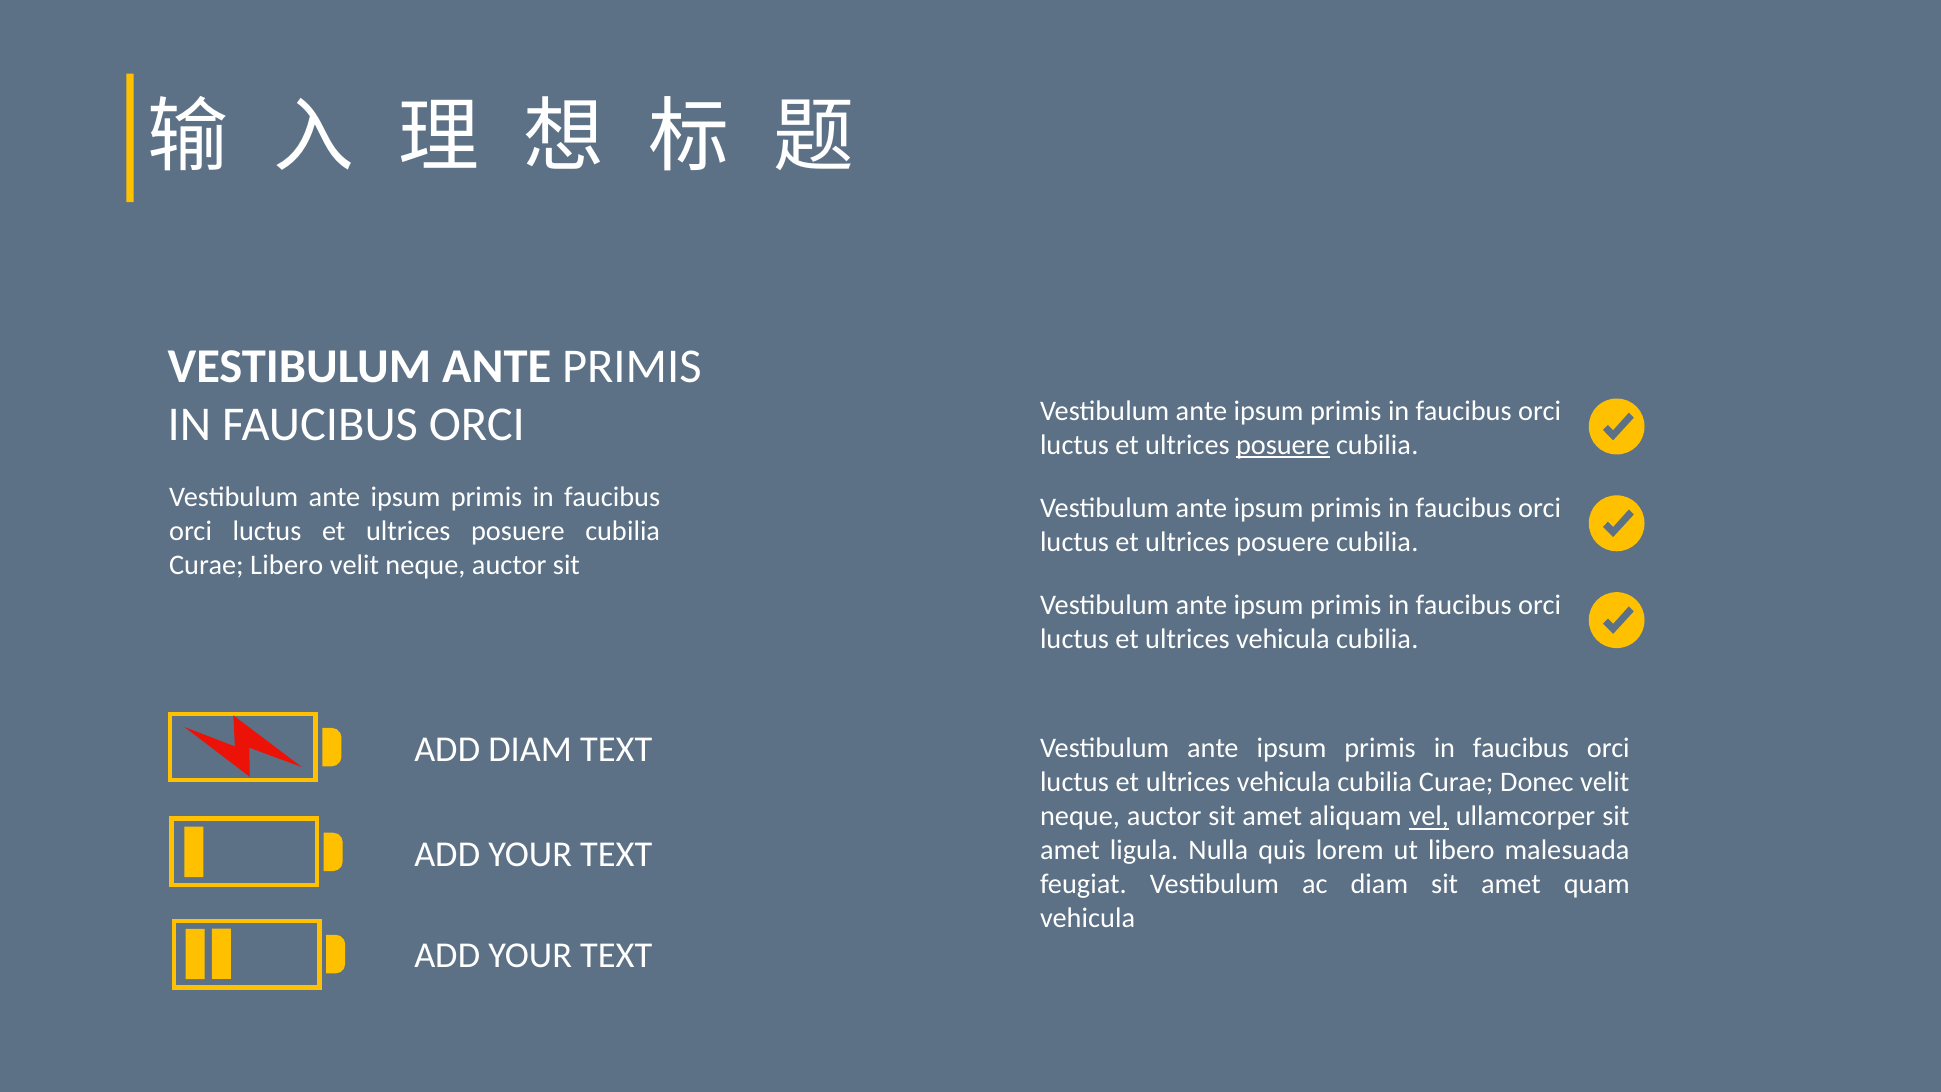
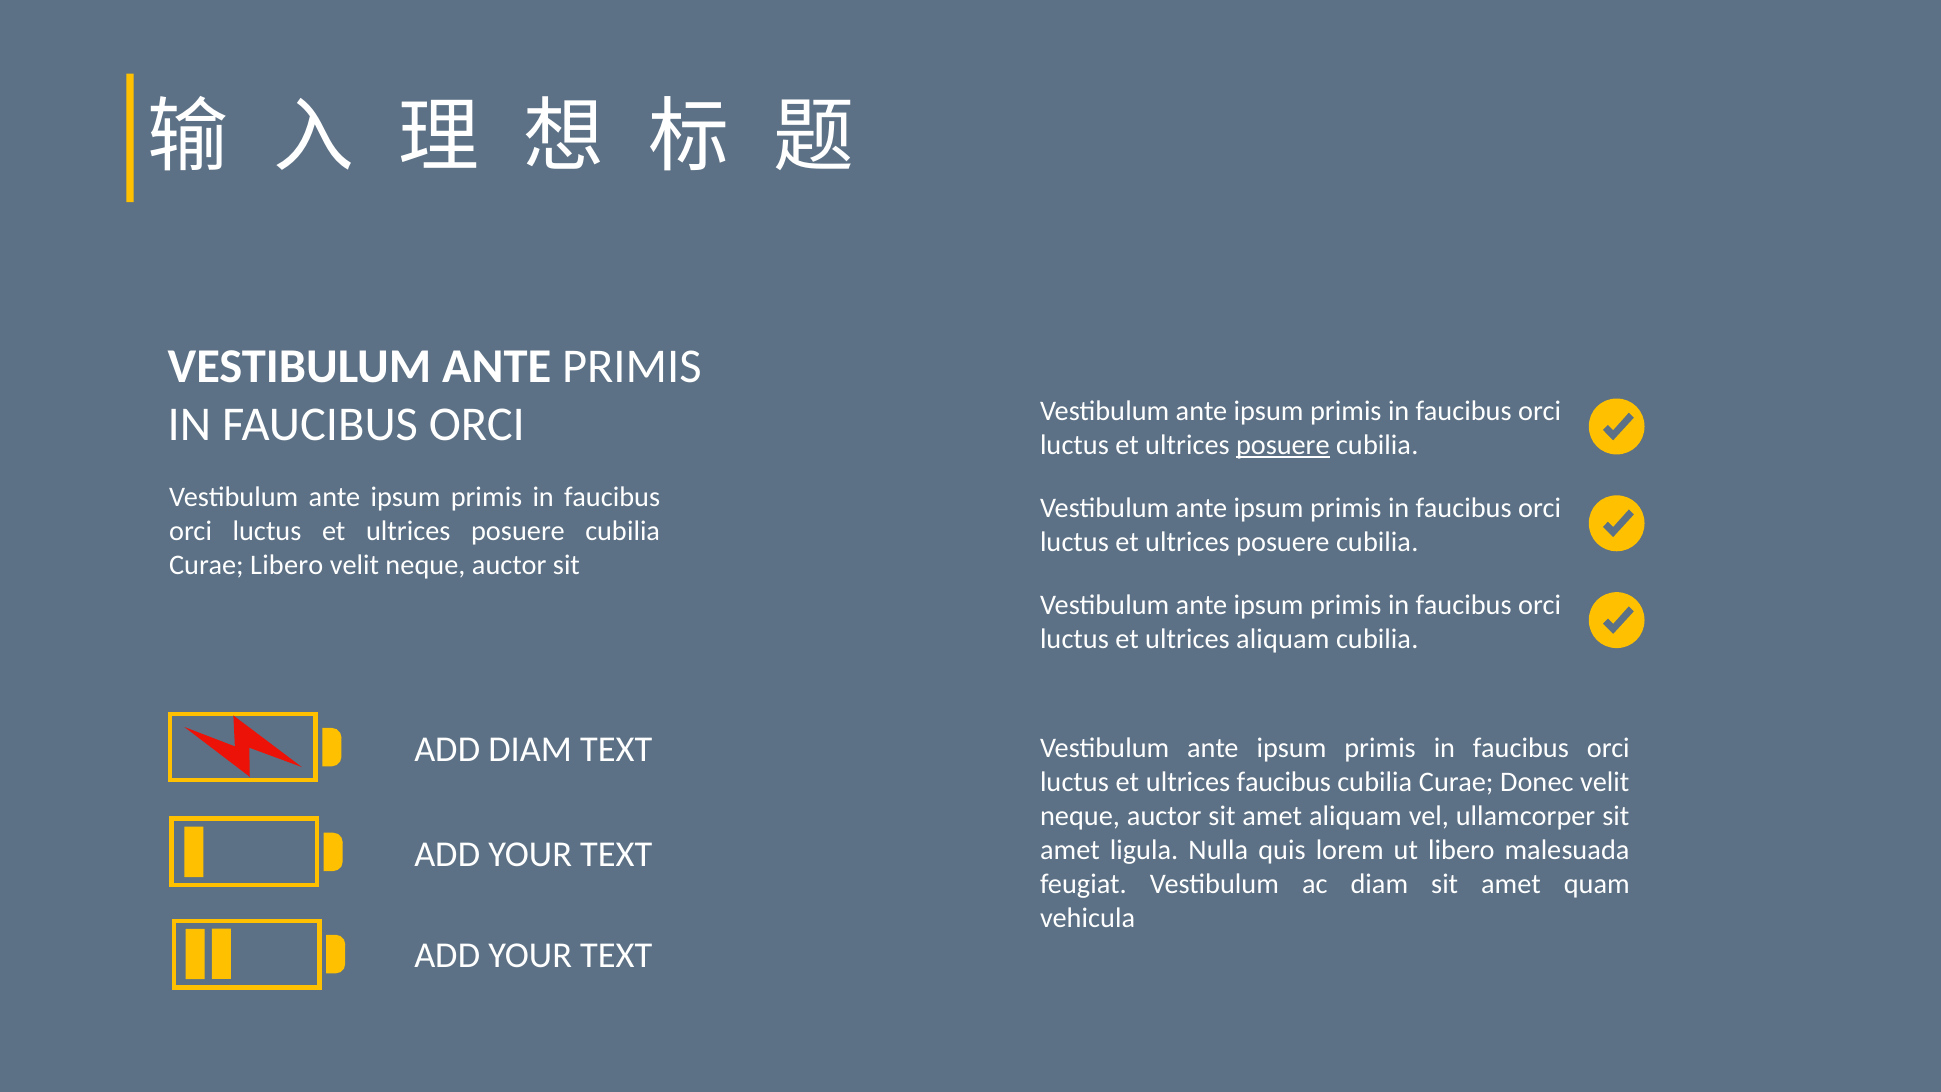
vehicula at (1283, 639): vehicula -> aliquam
vehicula at (1284, 782): vehicula -> faucibus
vel underline: present -> none
